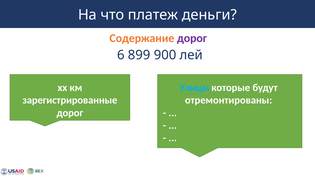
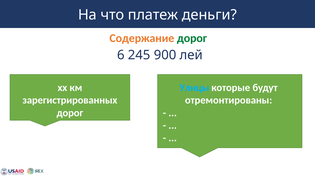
дорог at (192, 38) colour: purple -> green
899: 899 -> 245
зарегистрированные: зарегистрированные -> зарегистрированных
